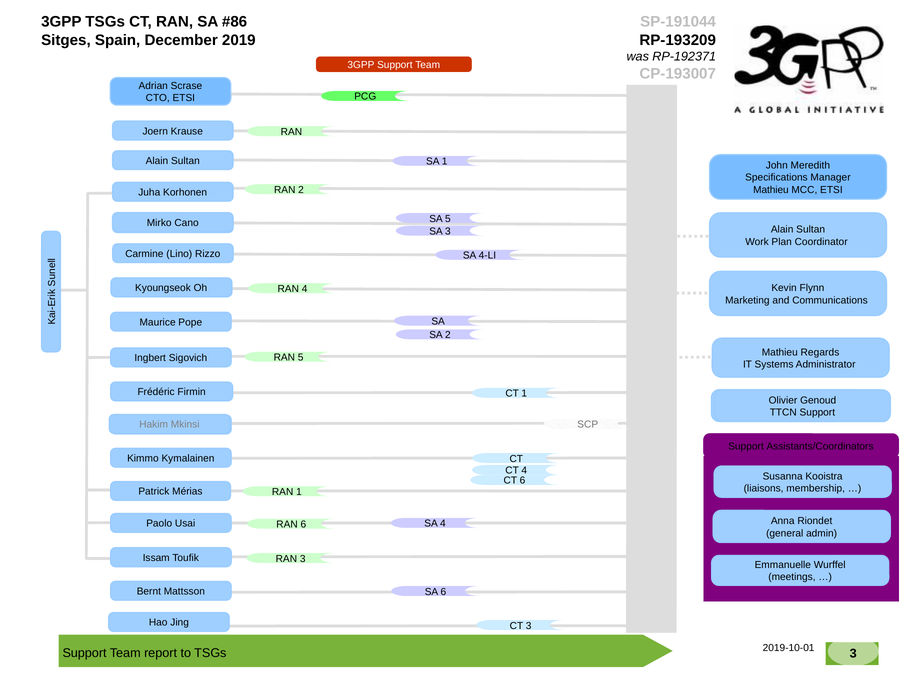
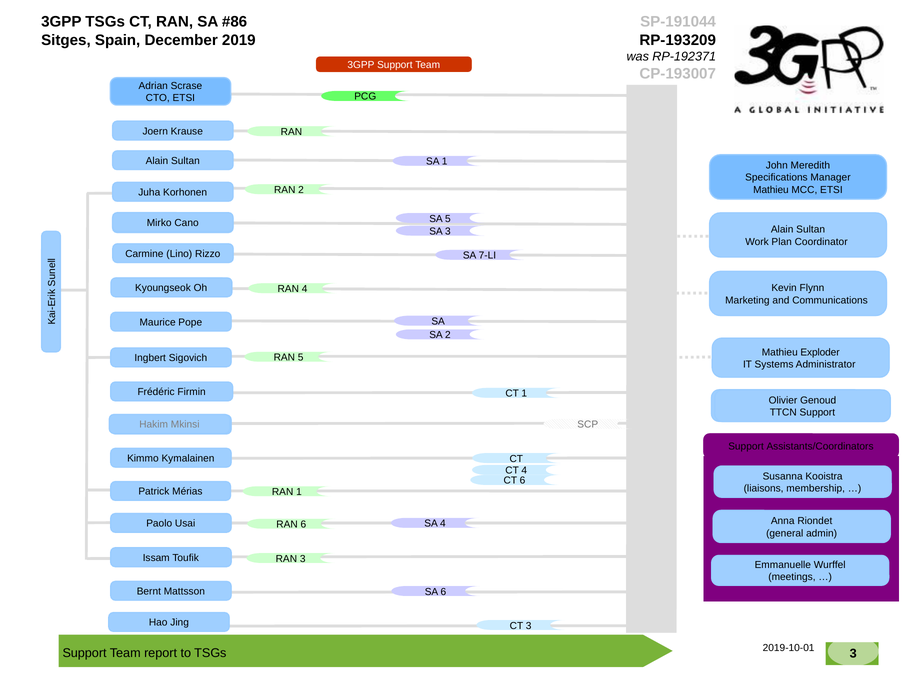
4-LI: 4-LI -> 7-LI
Regards: Regards -> Exploder
